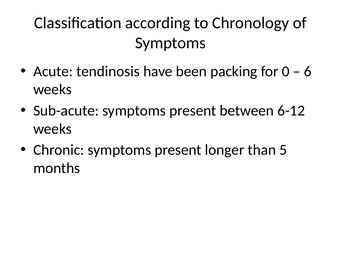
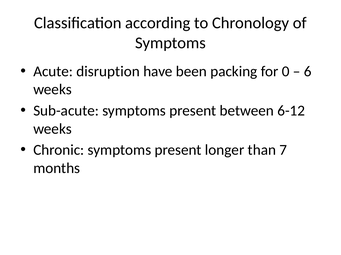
tendinosis: tendinosis -> disruption
5: 5 -> 7
